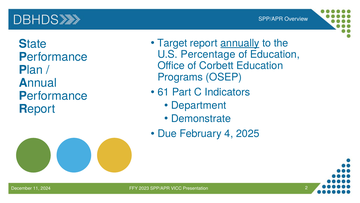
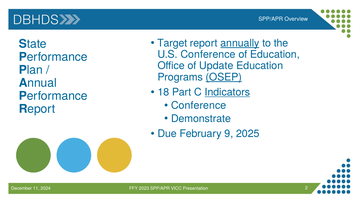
U.S Percentage: Percentage -> Conference
Corbett: Corbett -> Update
OSEP underline: none -> present
61: 61 -> 18
Indicators underline: none -> present
Department at (199, 105): Department -> Conference
4: 4 -> 9
